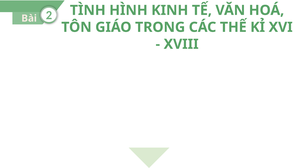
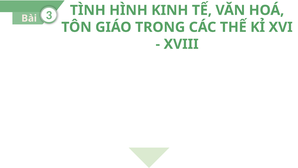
2: 2 -> 3
